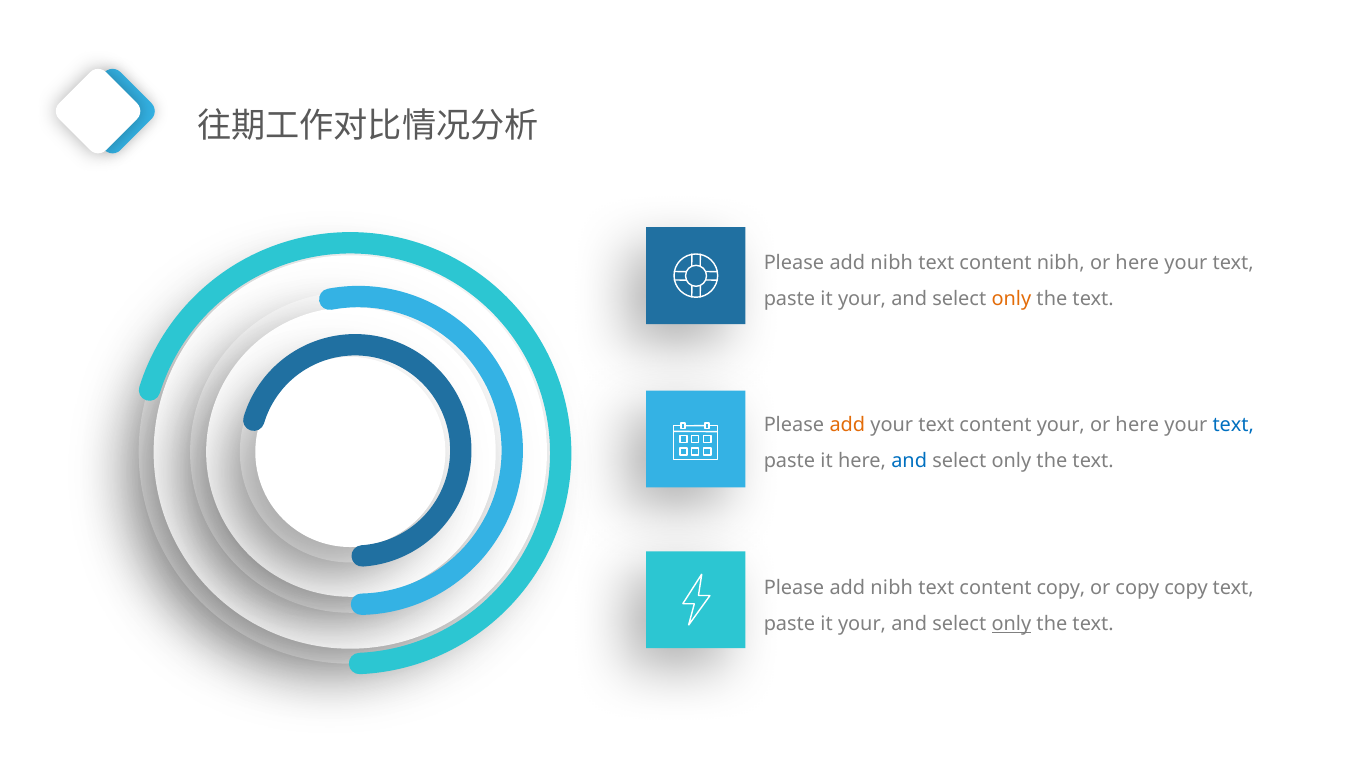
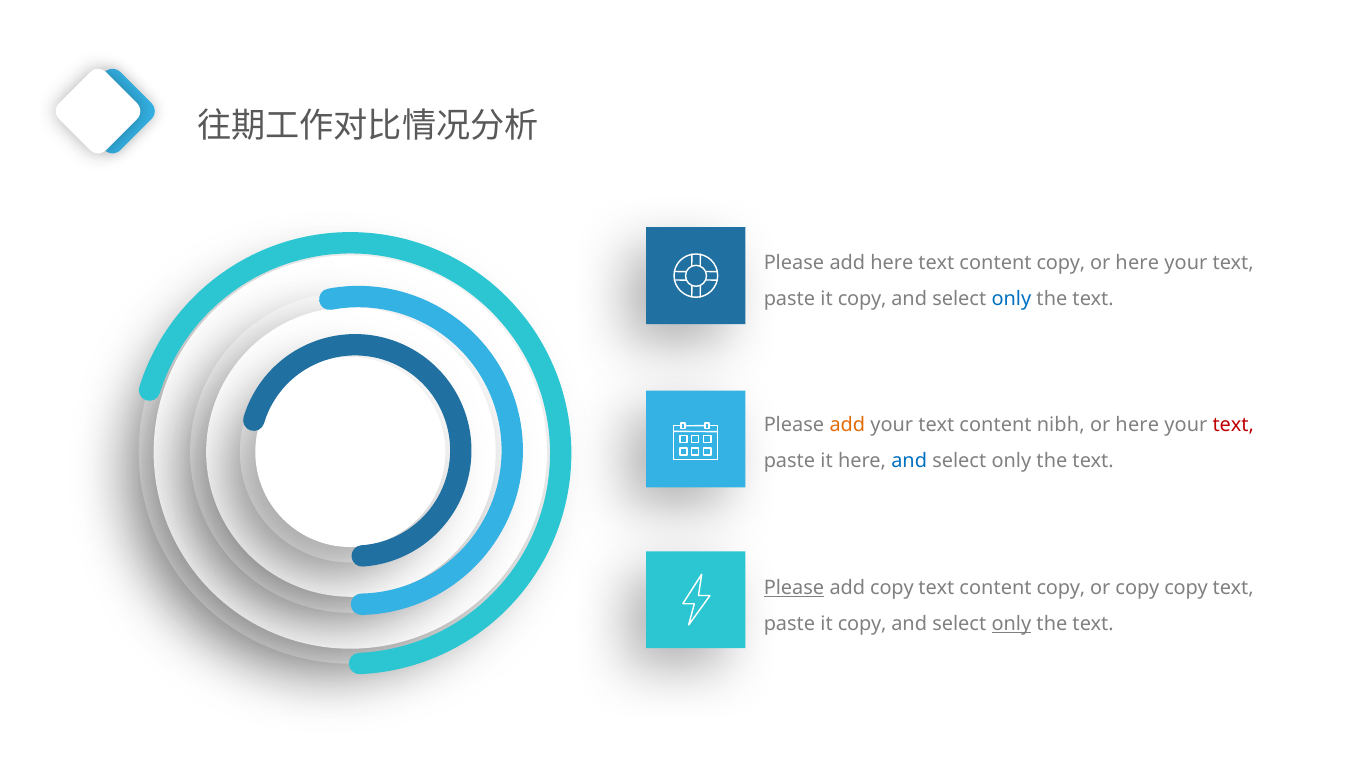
nibh at (892, 263): nibh -> here
nibh at (1061, 263): nibh -> copy
your at (862, 299): your -> copy
only at (1011, 299) colour: orange -> blue
content your: your -> nibh
text at (1233, 425) colour: blue -> red
Please at (794, 588) underline: none -> present
nibh at (892, 588): nibh -> copy
your at (862, 624): your -> copy
